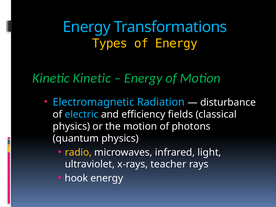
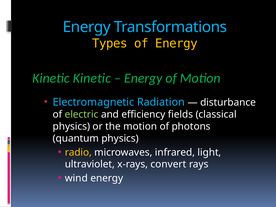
electric colour: light blue -> light green
teacher: teacher -> convert
hook: hook -> wind
